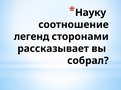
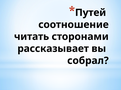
Науку: Науку -> Путей
легенд: легенд -> читать
